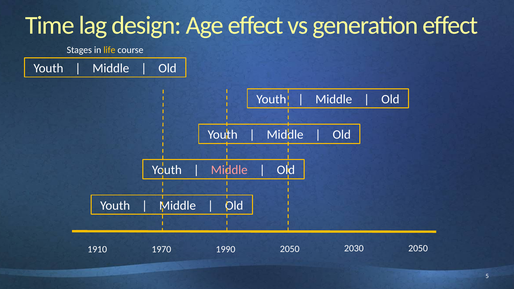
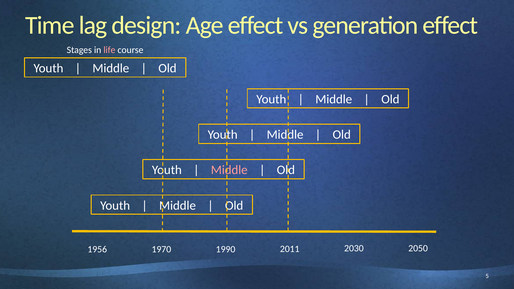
life colour: yellow -> pink
2050 at (290, 249): 2050 -> 2011
1910: 1910 -> 1956
